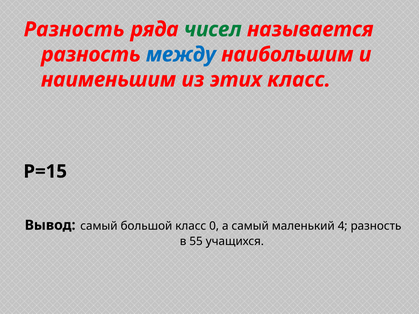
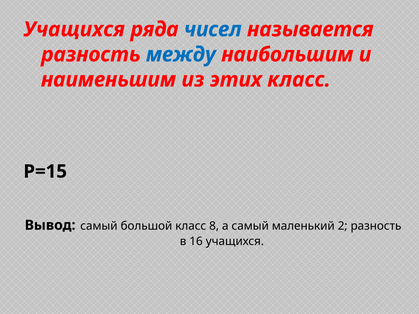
Разность at (74, 29): Разность -> Учащихся
чисел colour: green -> blue
0: 0 -> 8
4: 4 -> 2
55: 55 -> 16
